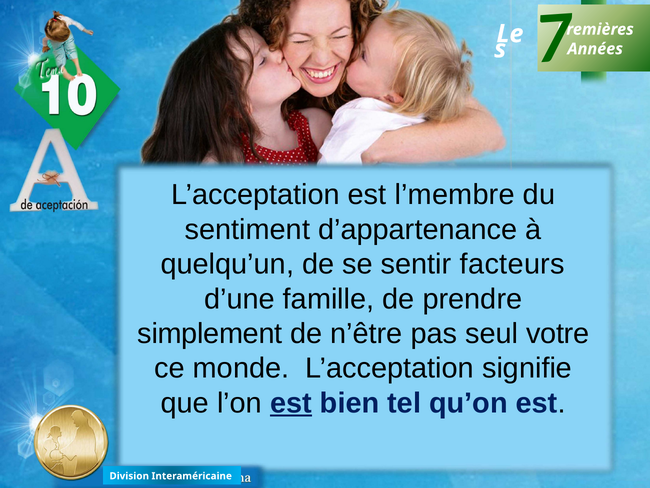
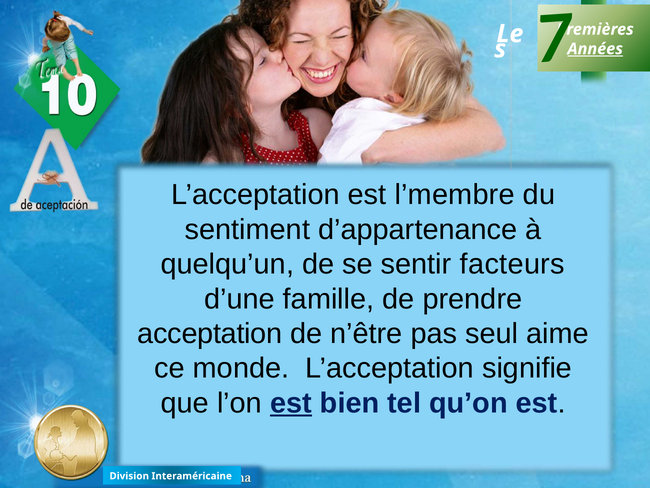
Années underline: none -> present
simplement: simplement -> acceptation
votre: votre -> aime
